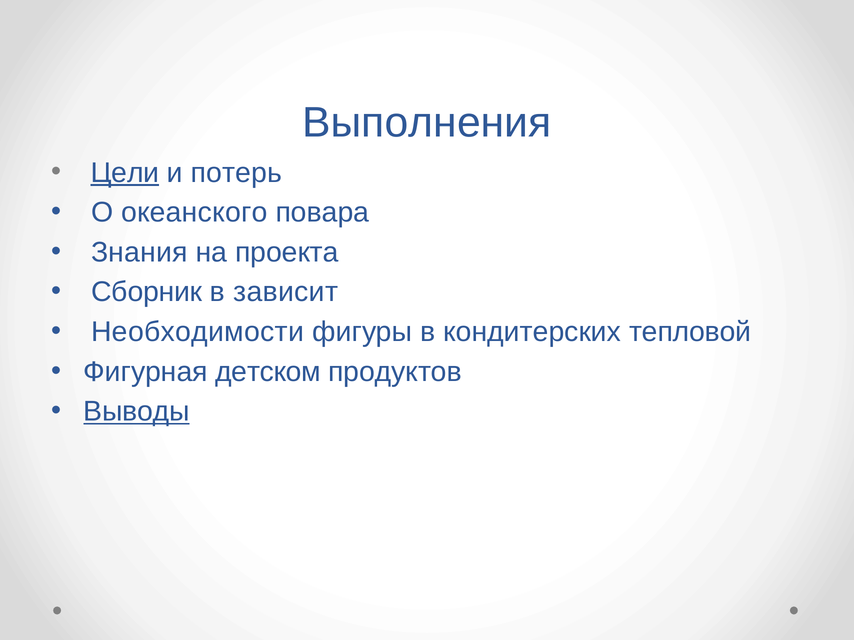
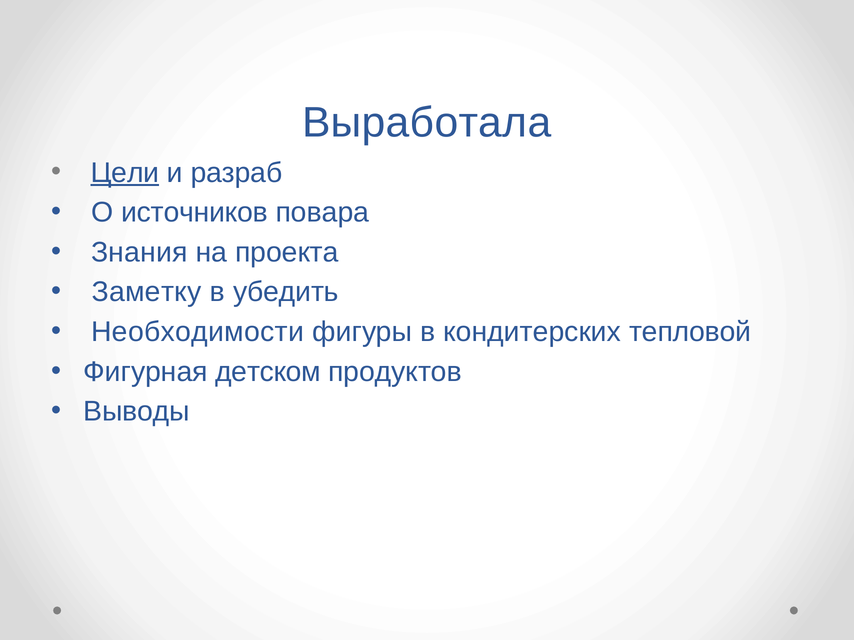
Выполнения: Выполнения -> Выработала
потерь: потерь -> разраб
океанского: океанского -> источников
Сборник: Сборник -> Заметку
зависит: зависит -> убедить
Выводы underline: present -> none
